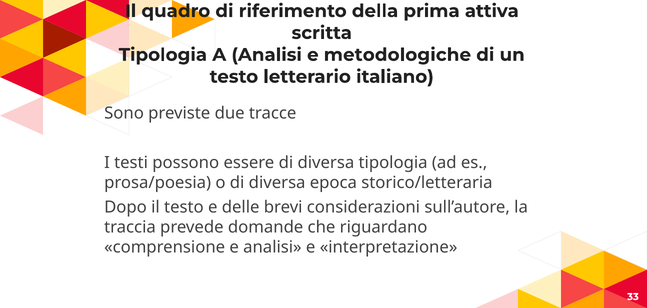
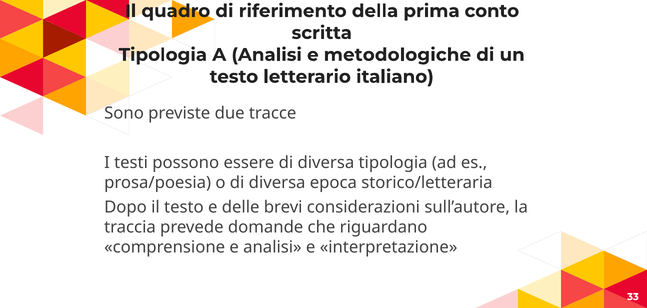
attiva: attiva -> conto
